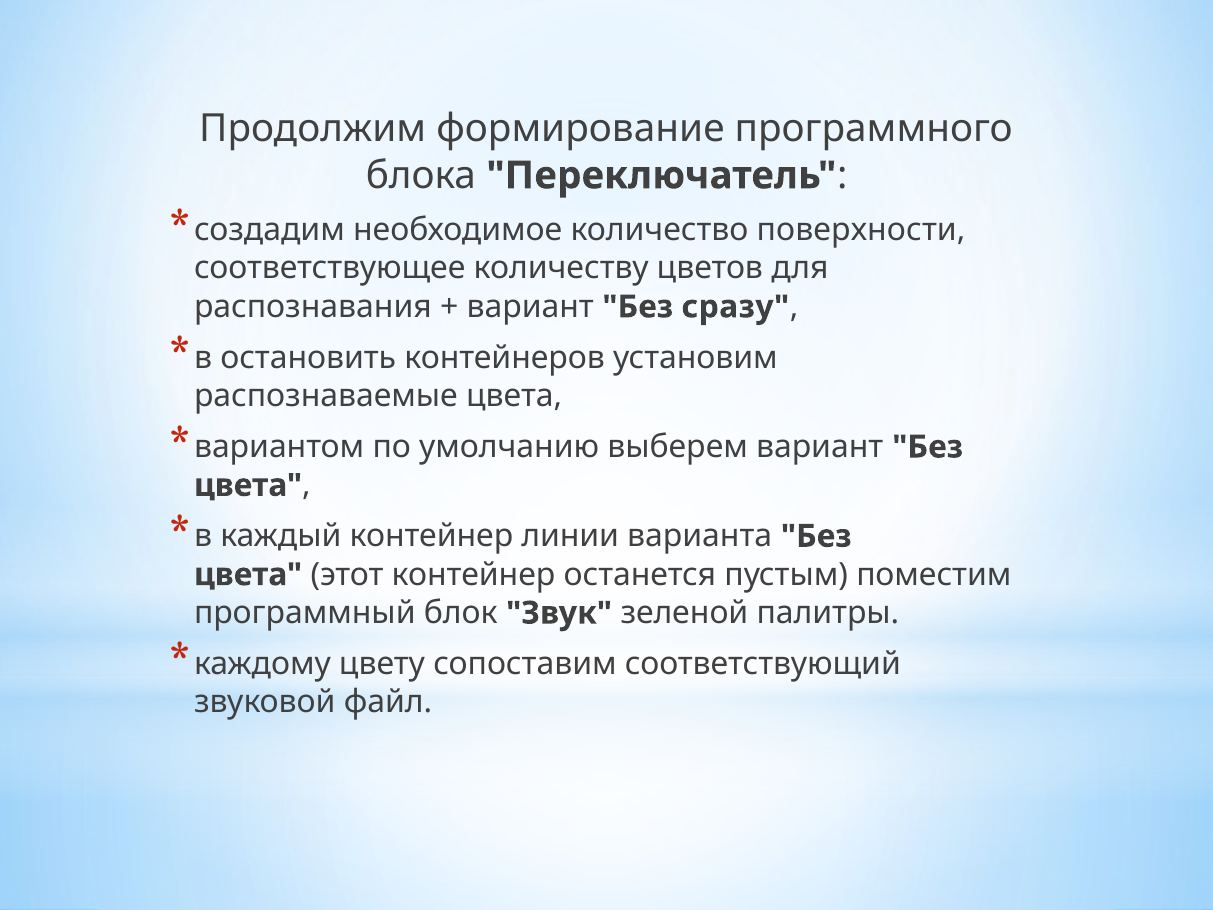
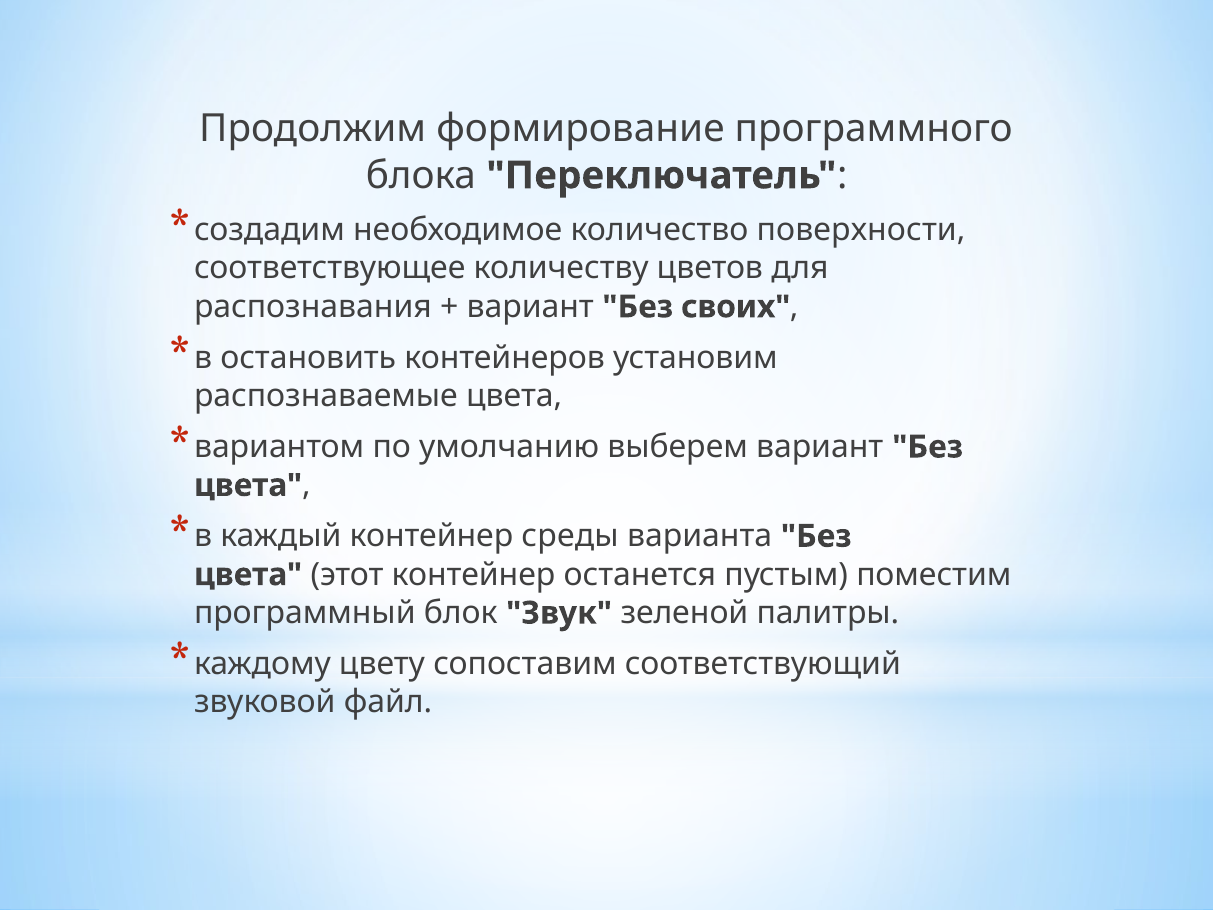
сразу: сразу -> своих
линии: линии -> среды
